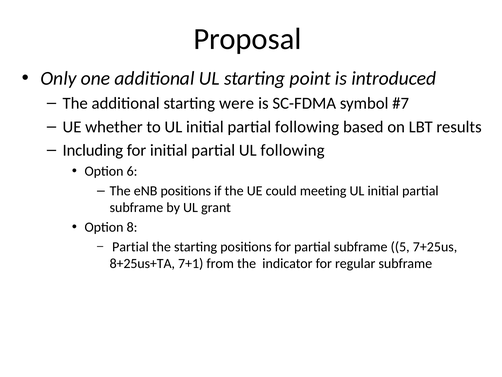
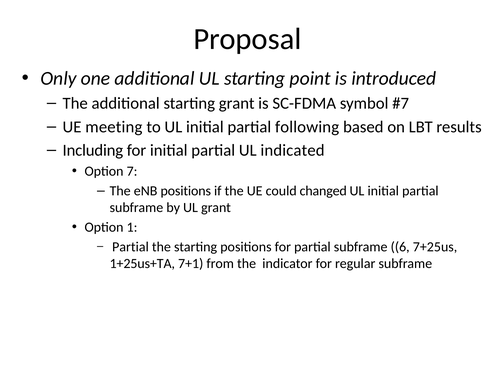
starting were: were -> grant
whether: whether -> meeting
UL following: following -> indicated
6: 6 -> 7
meeting: meeting -> changed
8: 8 -> 1
5: 5 -> 6
8+25us+TA: 8+25us+TA -> 1+25us+TA
